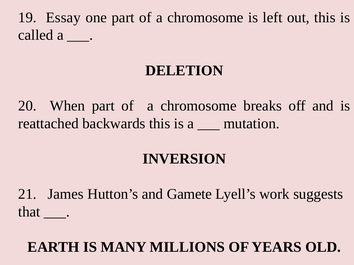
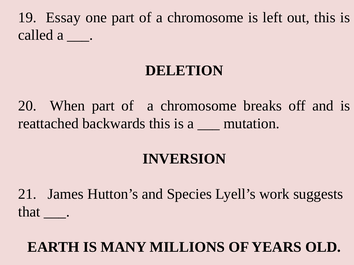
Gamete: Gamete -> Species
